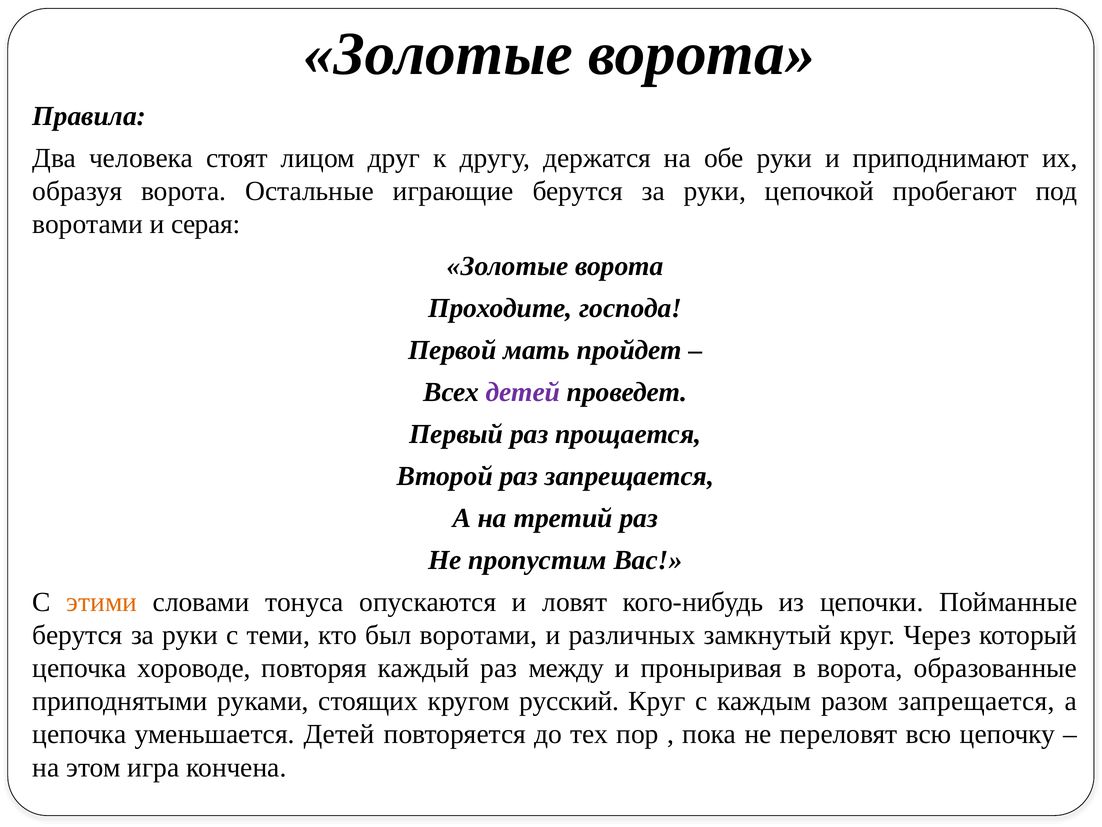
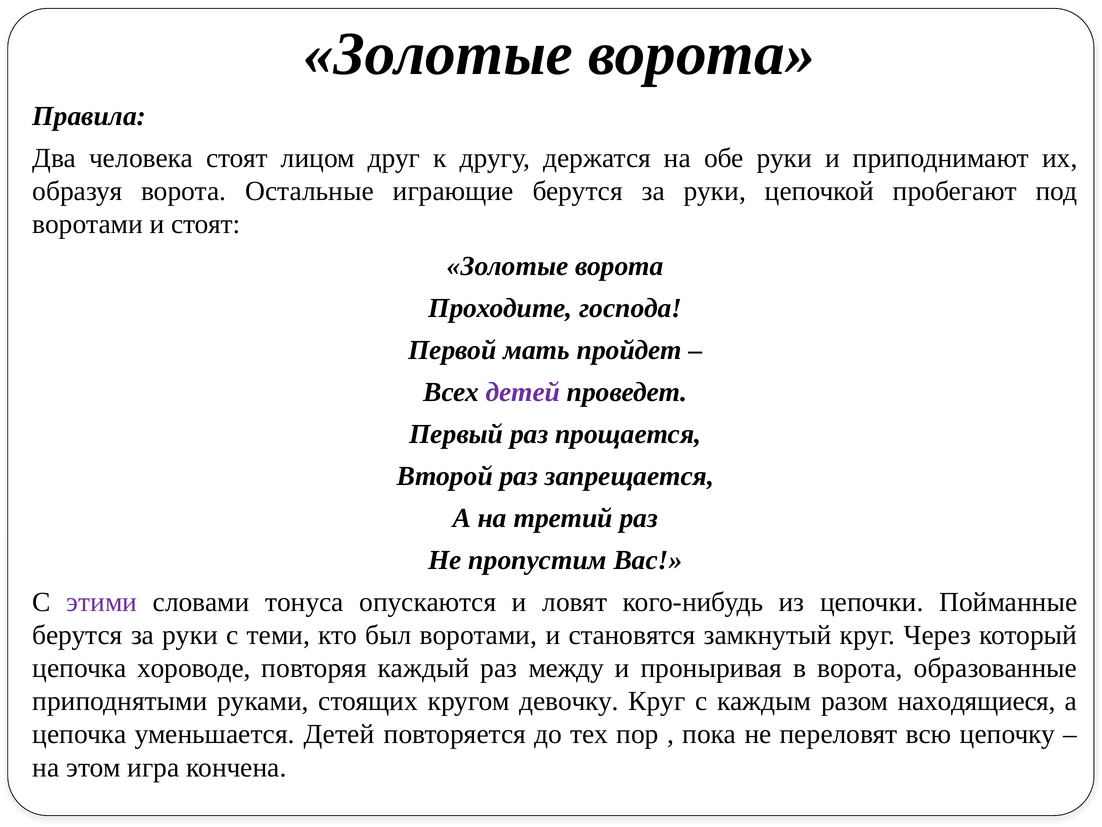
и серая: серая -> стоят
этими colour: orange -> purple
различных: различных -> становятся
русский: русский -> девочку
разом запрещается: запрещается -> находящиеся
